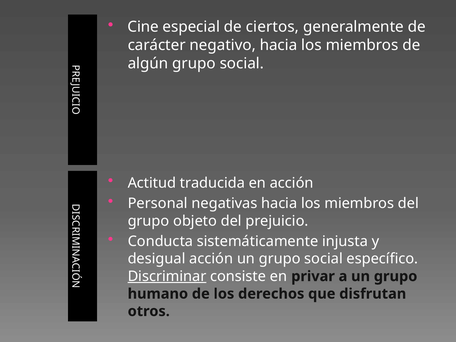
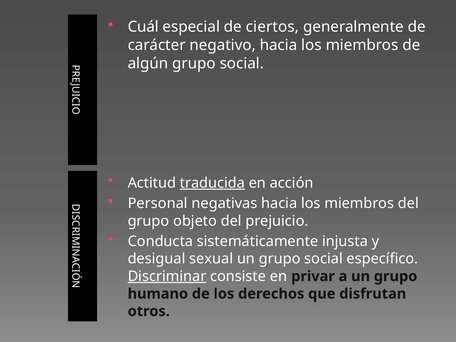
Cine: Cine -> Cuál
traducida underline: none -> present
desigual acción: acción -> sexual
